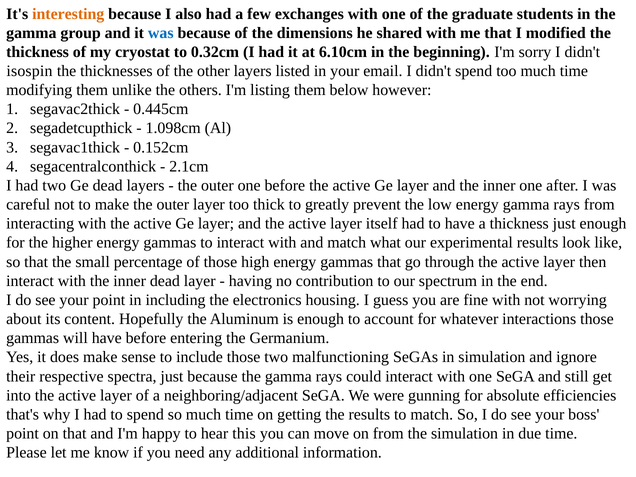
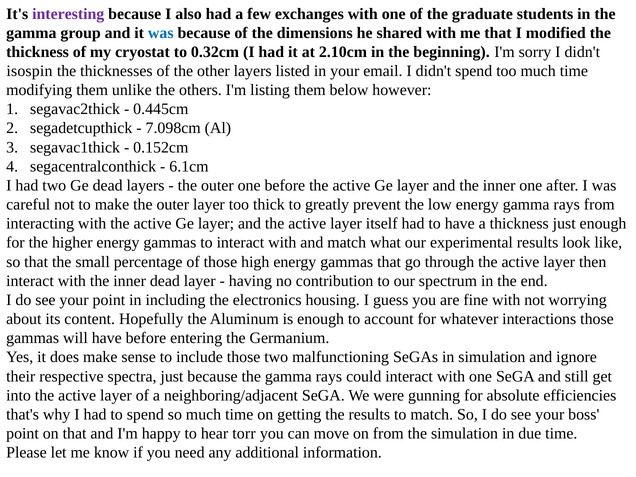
interesting colour: orange -> purple
6.10cm: 6.10cm -> 2.10cm
1.098cm: 1.098cm -> 7.098cm
2.1cm: 2.1cm -> 6.1cm
this: this -> torr
